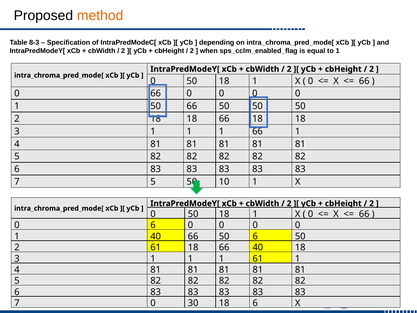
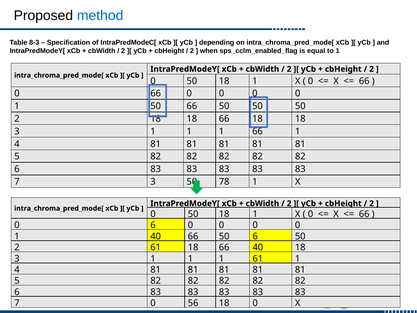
method colour: orange -> blue
7 5: 5 -> 3
10: 10 -> 78
30: 30 -> 56
18 6: 6 -> 0
